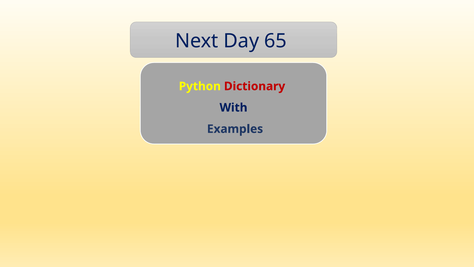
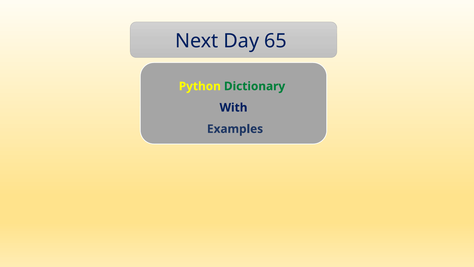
Dictionary colour: red -> green
